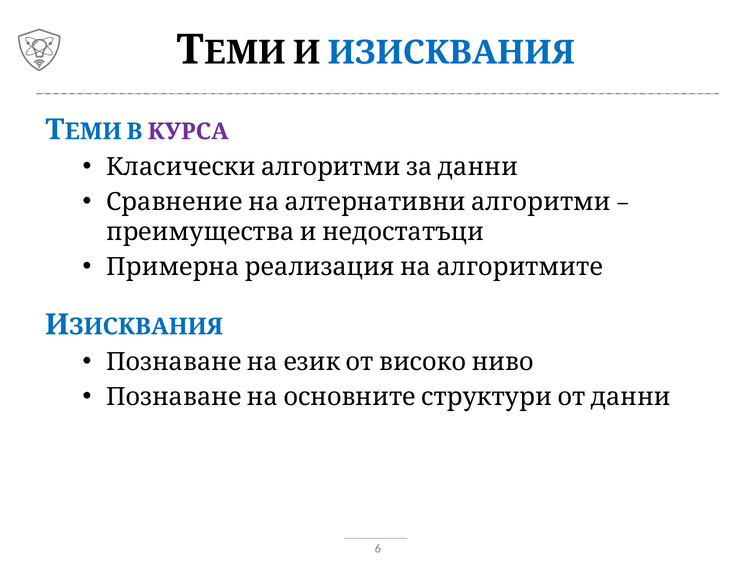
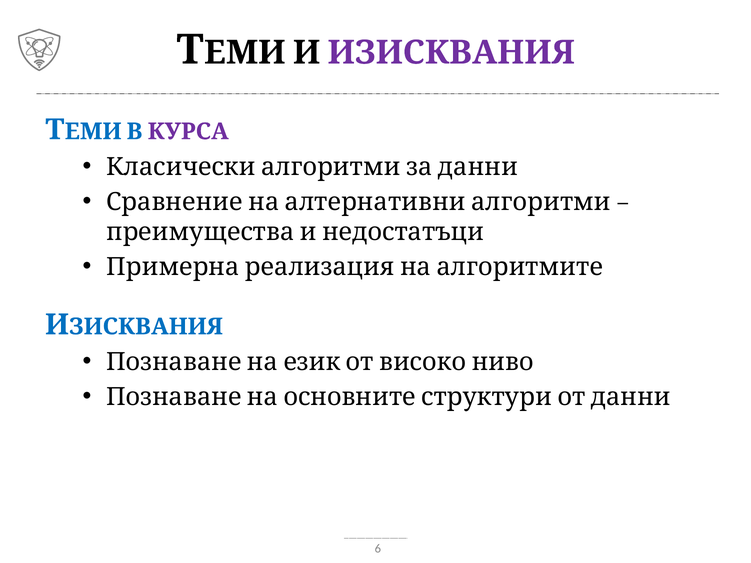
ИЗИСКВАНИЯ colour: blue -> purple
